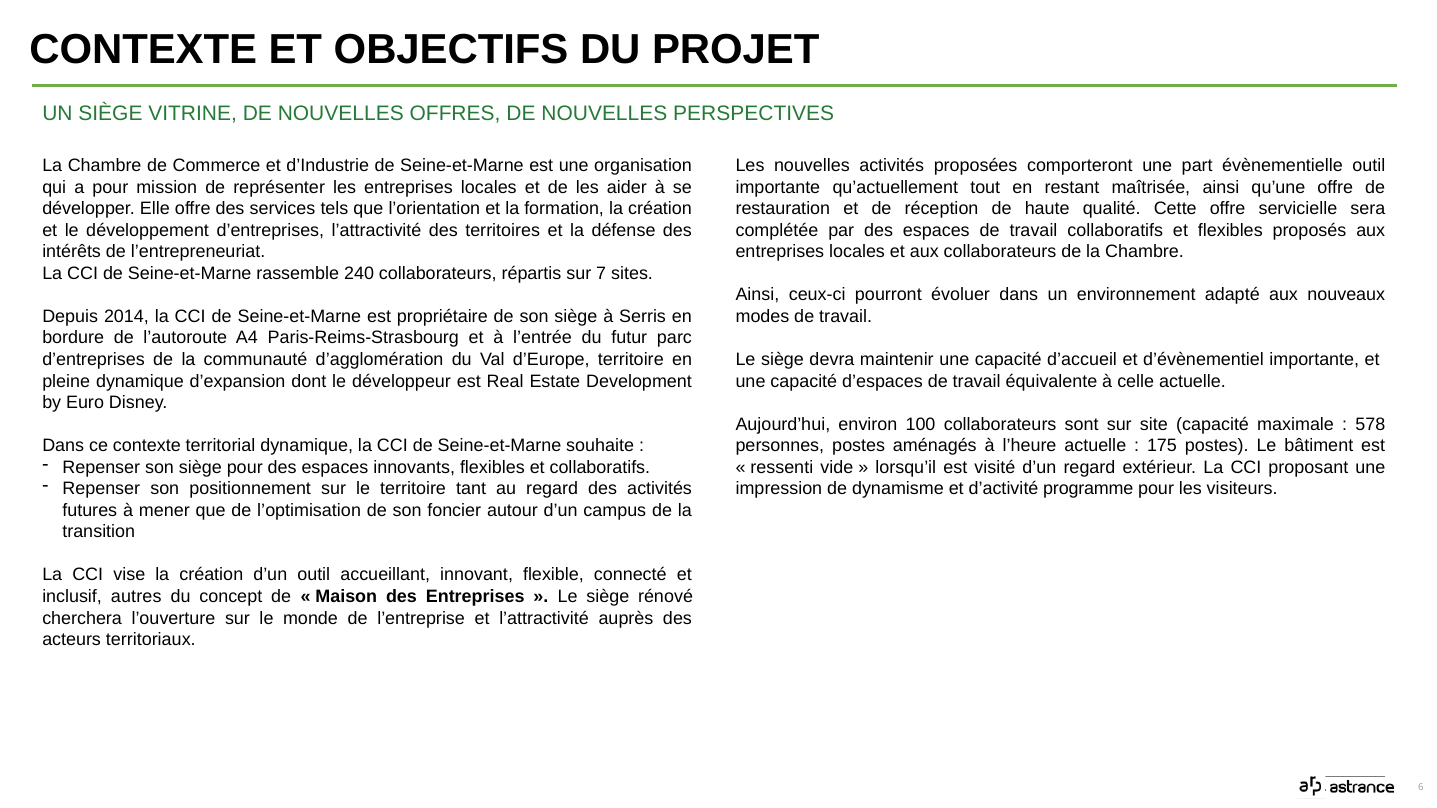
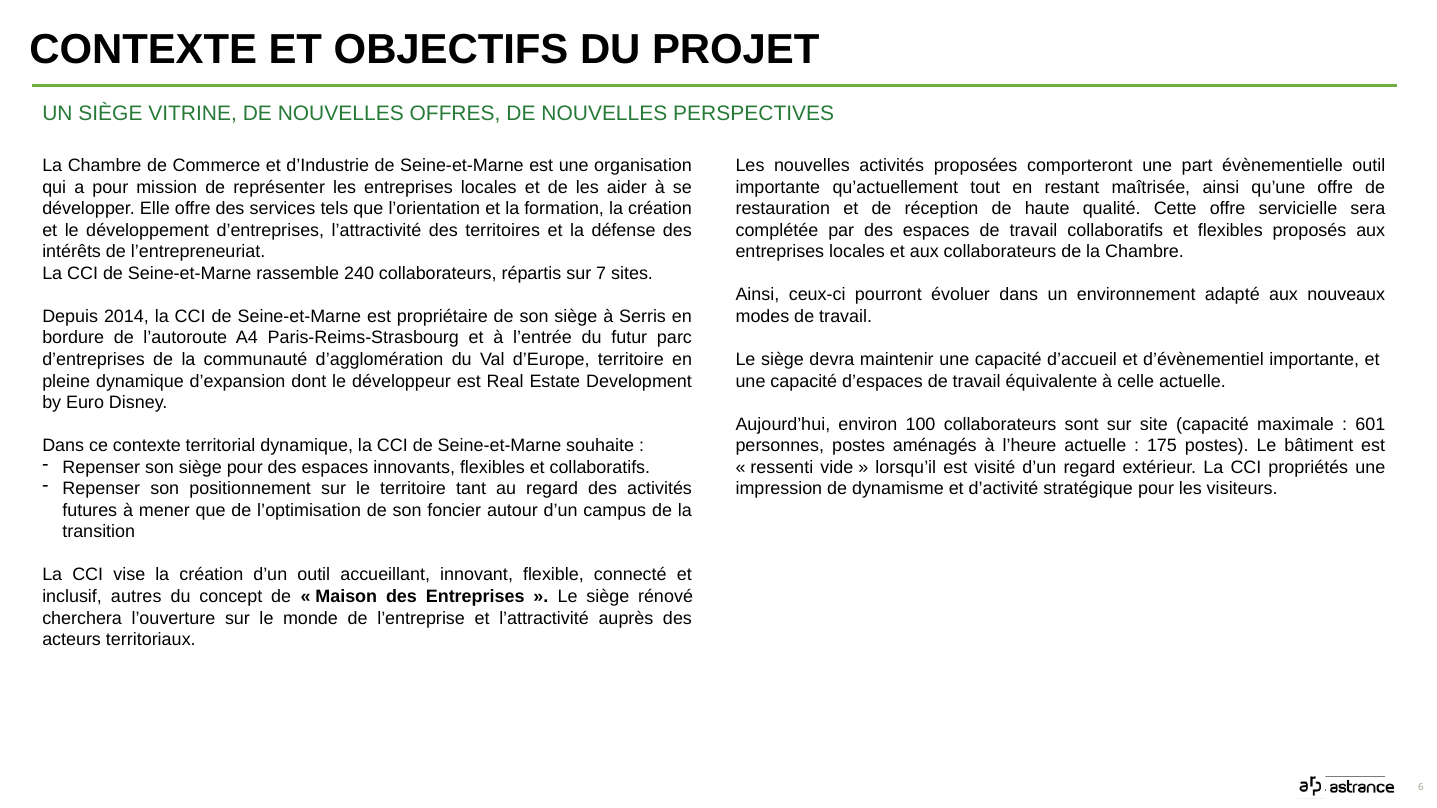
578: 578 -> 601
proposant: proposant -> propriétés
programme: programme -> stratégique
